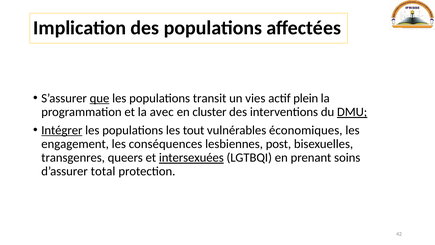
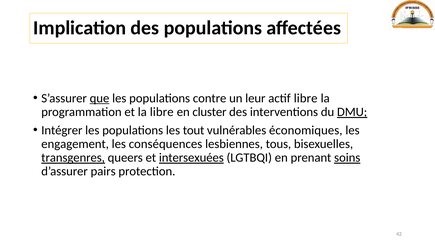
transit: transit -> contre
vies: vies -> leur
actif plein: plein -> libre
la avec: avec -> libre
Intégrer underline: present -> none
post: post -> tous
transgenres underline: none -> present
soins underline: none -> present
total: total -> pairs
